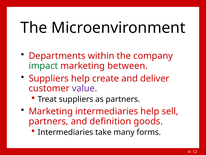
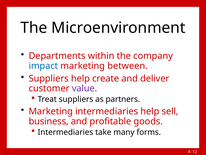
impact colour: green -> blue
partners at (49, 121): partners -> business
definition: definition -> profitable
